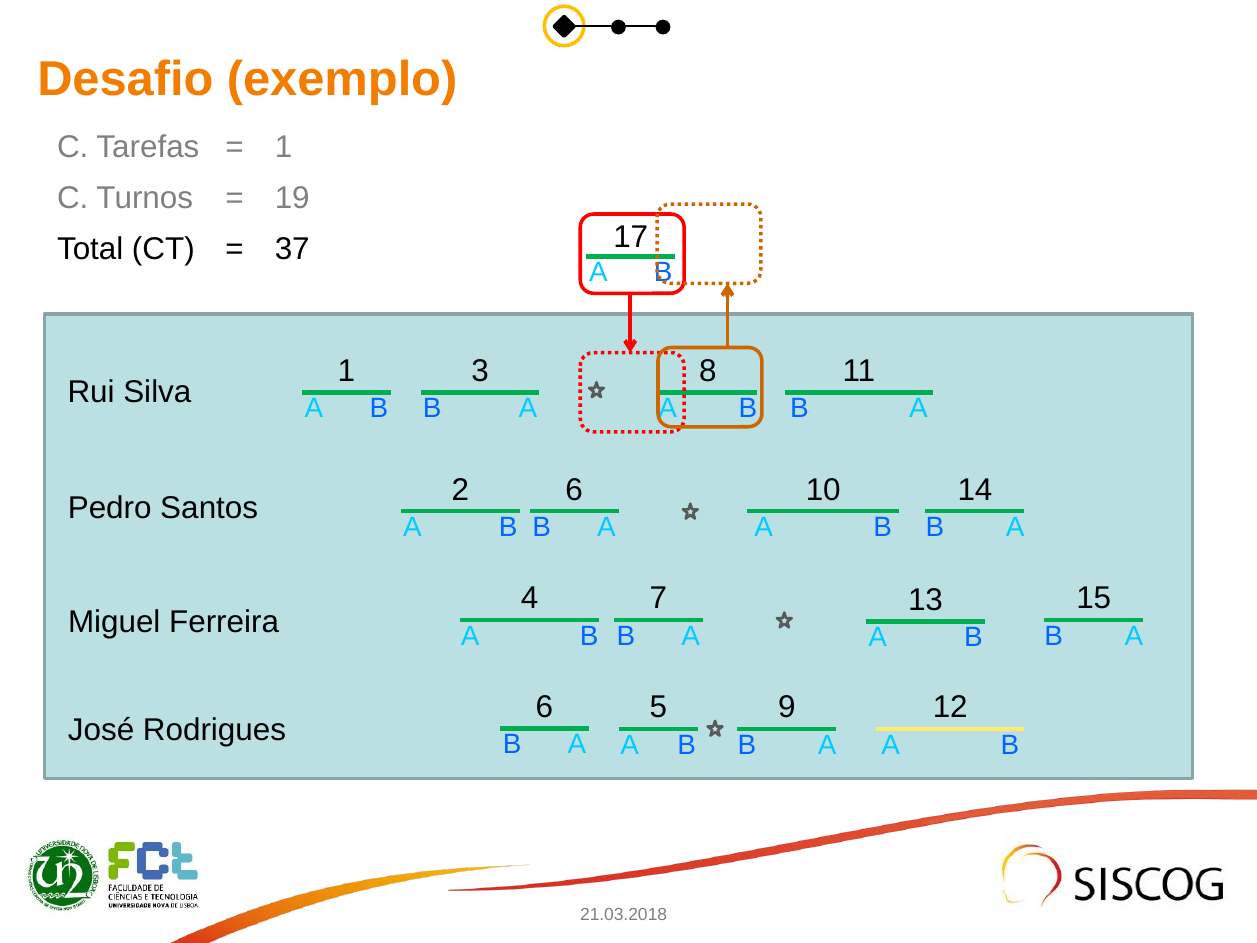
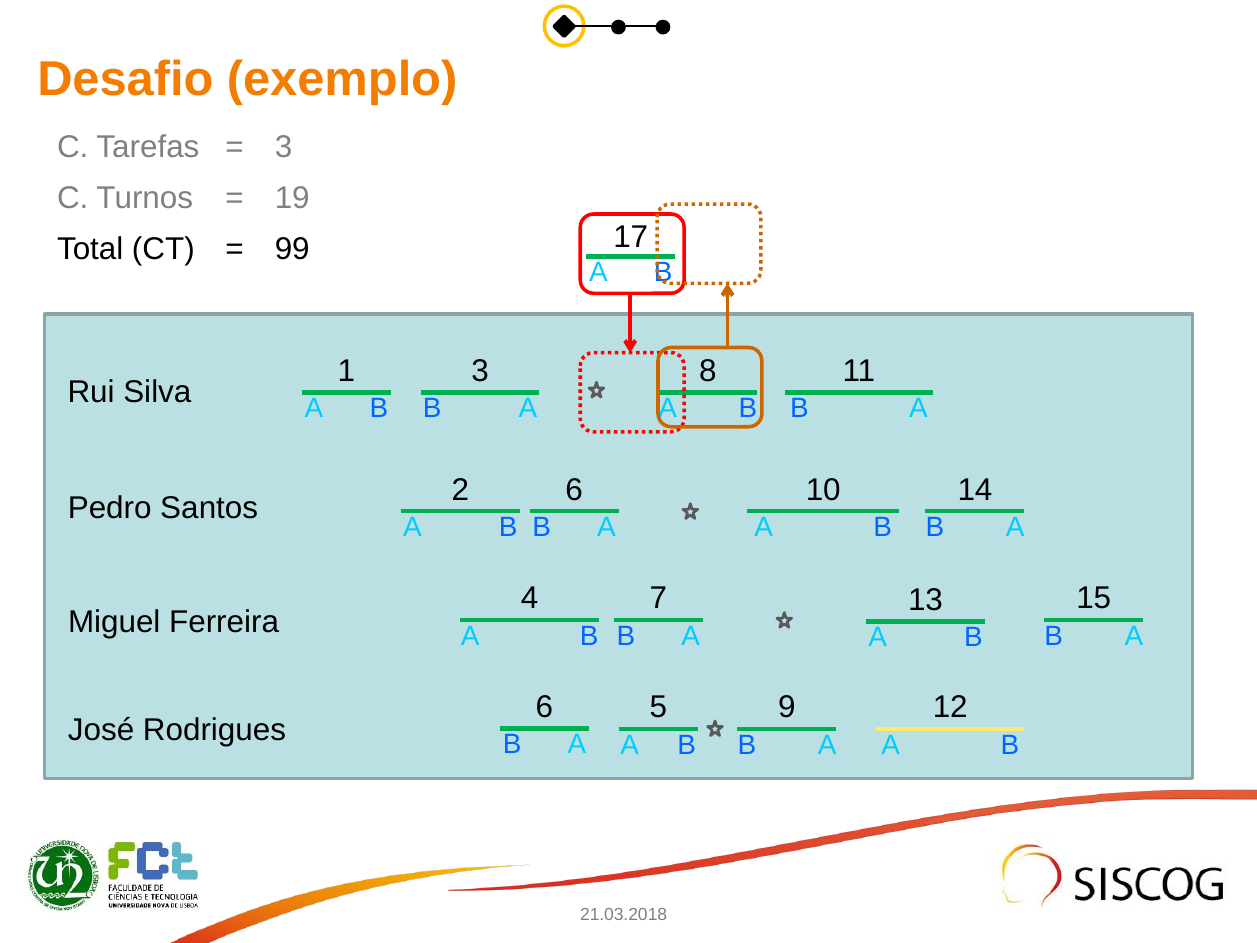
1 at (283, 147): 1 -> 3
37: 37 -> 99
